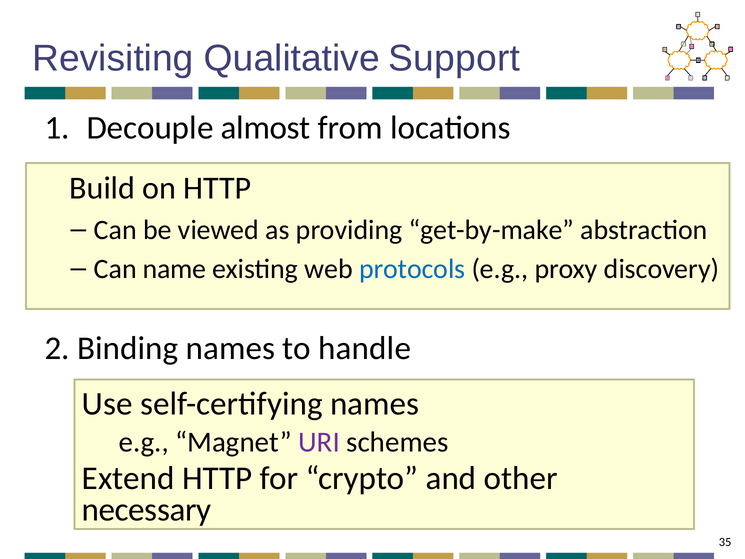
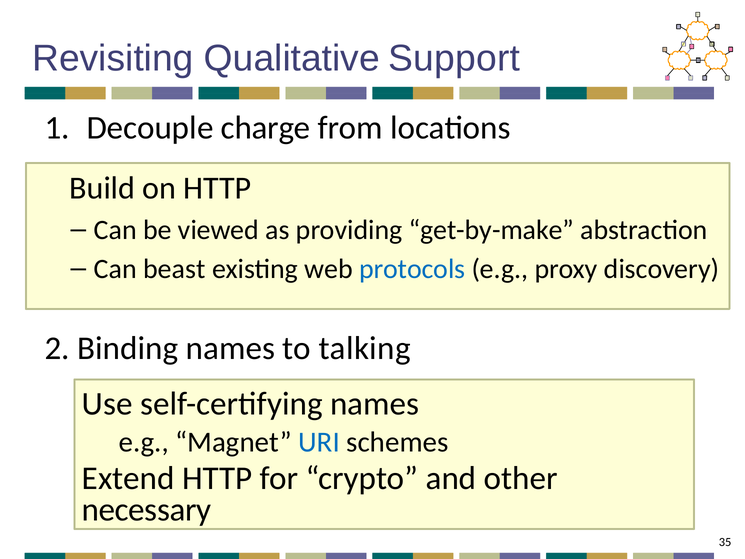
almost: almost -> charge
name: name -> beast
handle: handle -> talking
URI colour: purple -> blue
